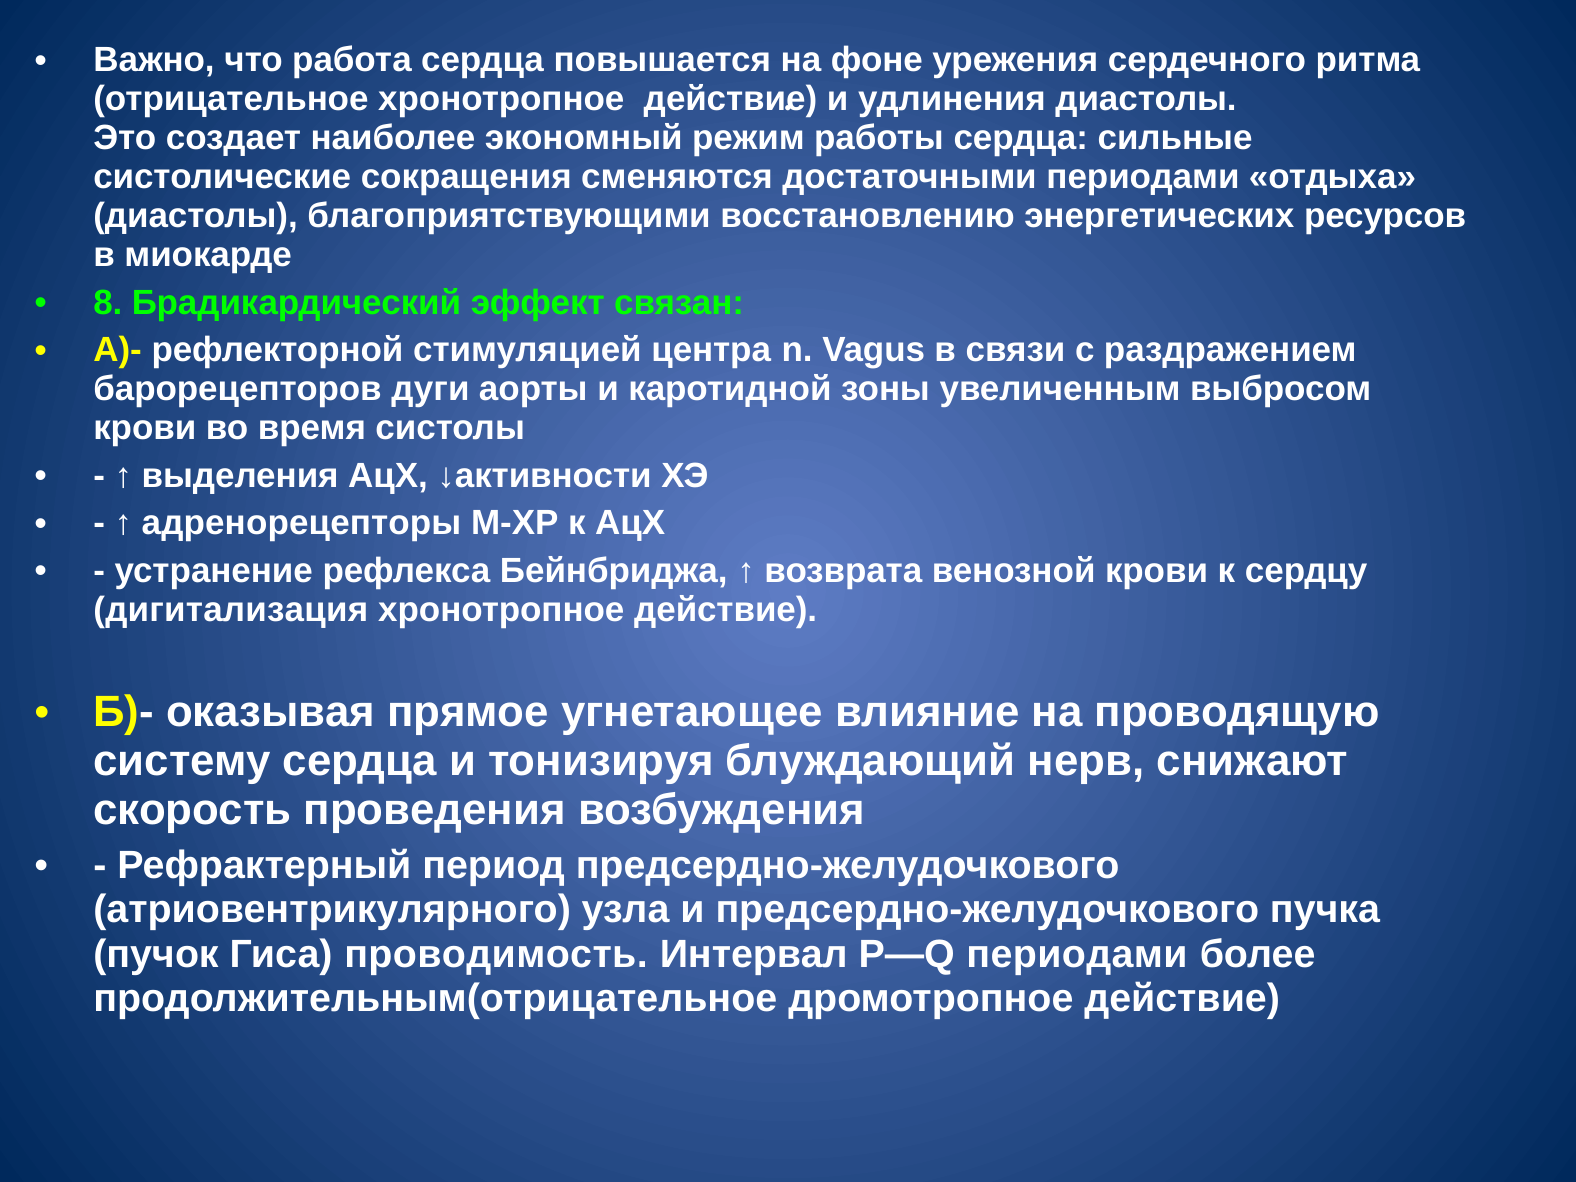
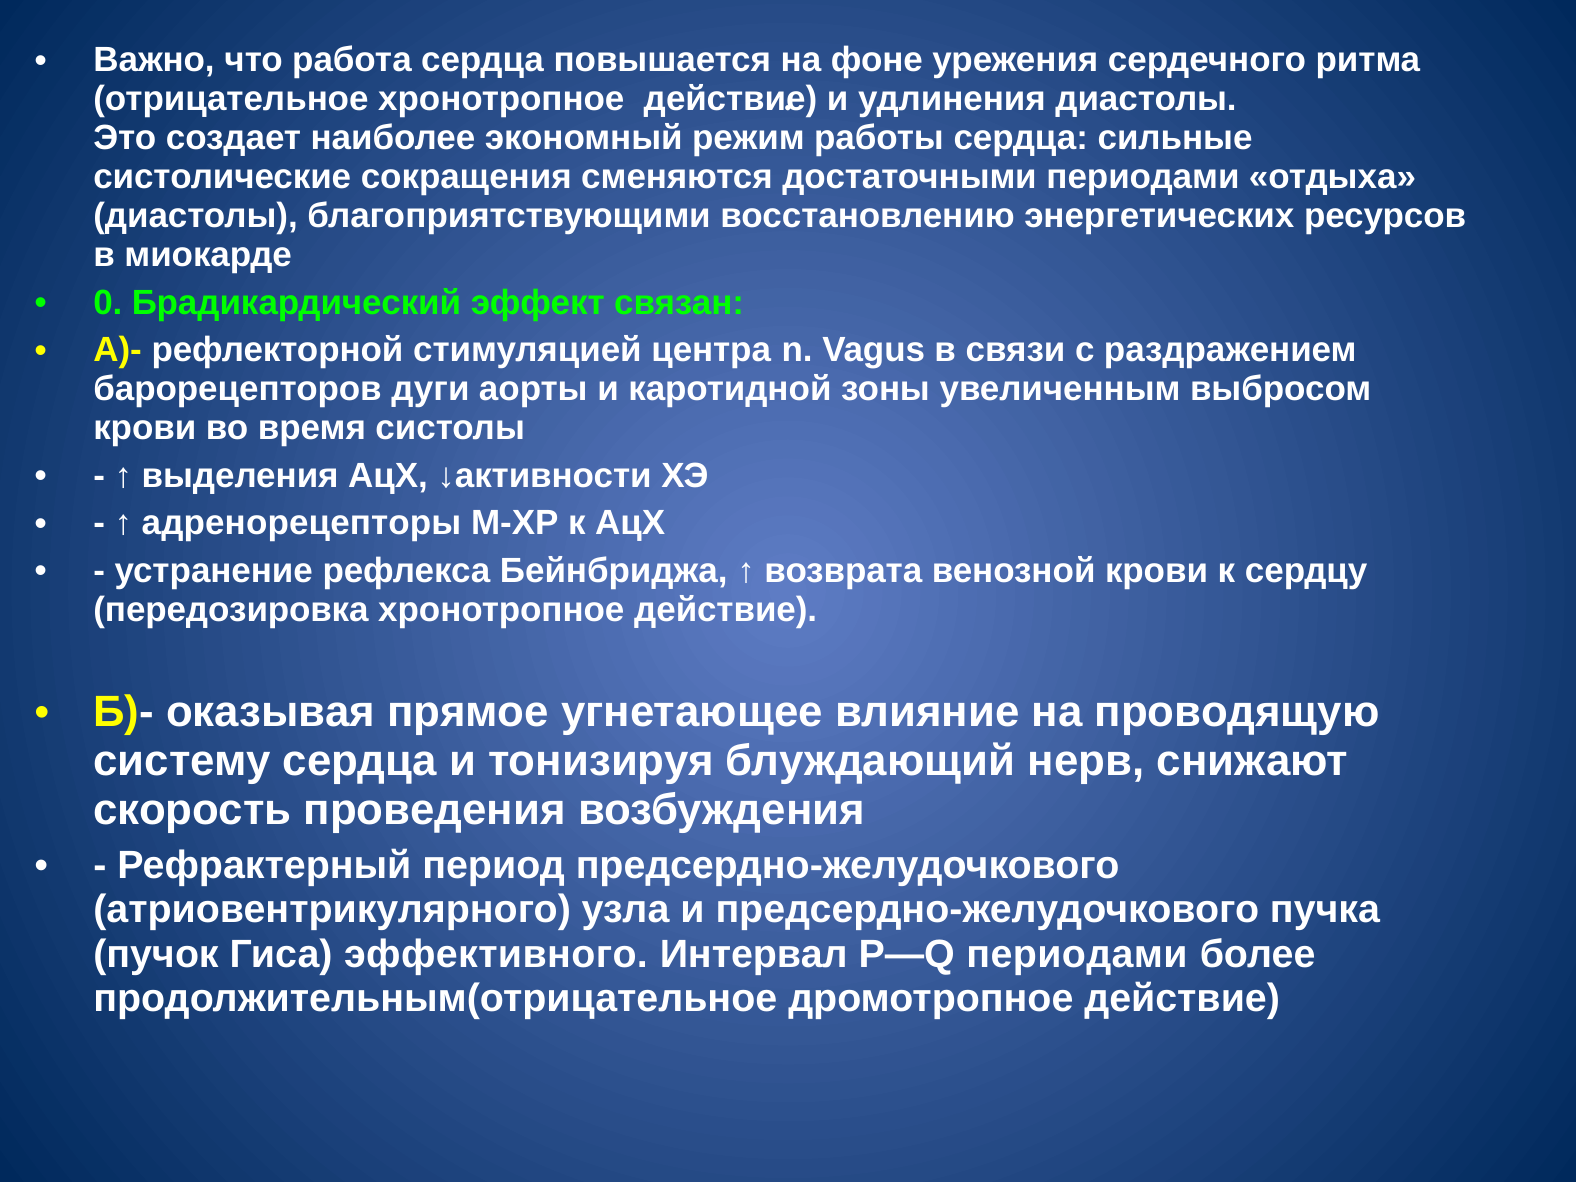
8: 8 -> 0
дигитализация: дигитализация -> передозировка
проводимость: проводимость -> эффективного
